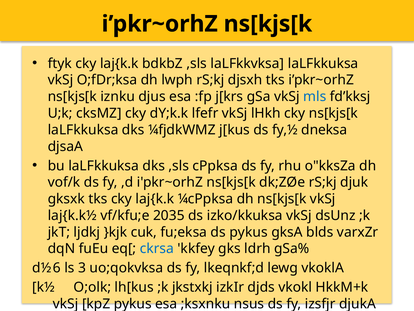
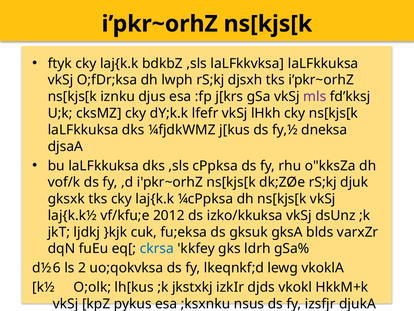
mls colour: blue -> purple
2035: 2035 -> 2012
ds pykus: pykus -> gksuk
3: 3 -> 2
